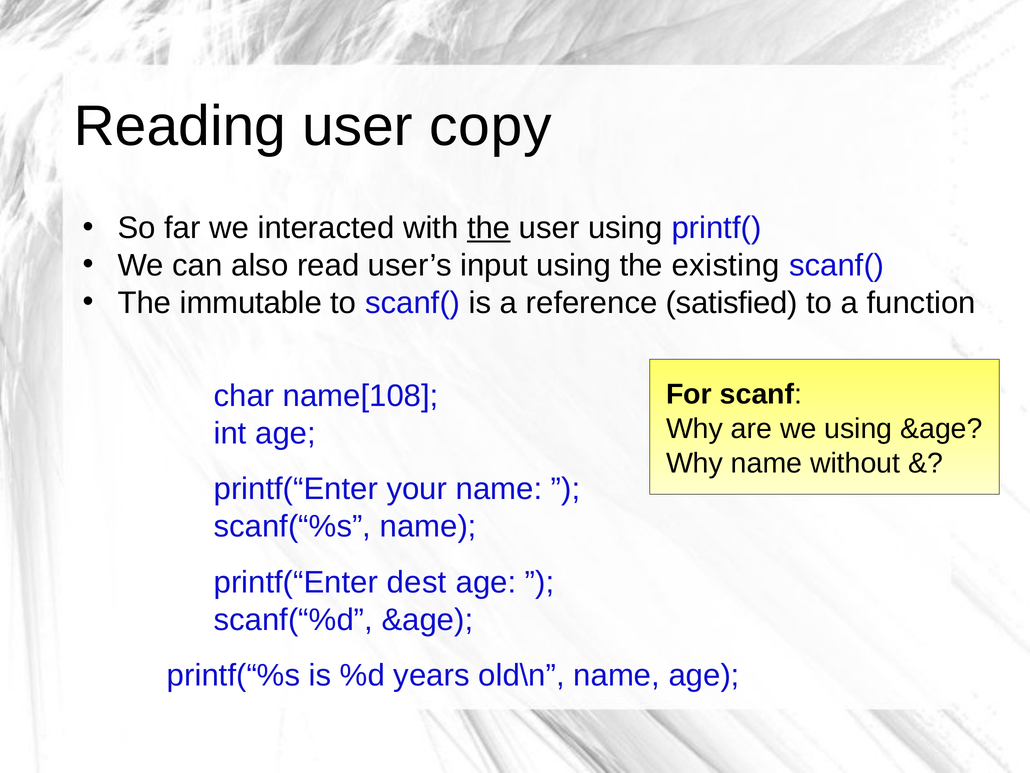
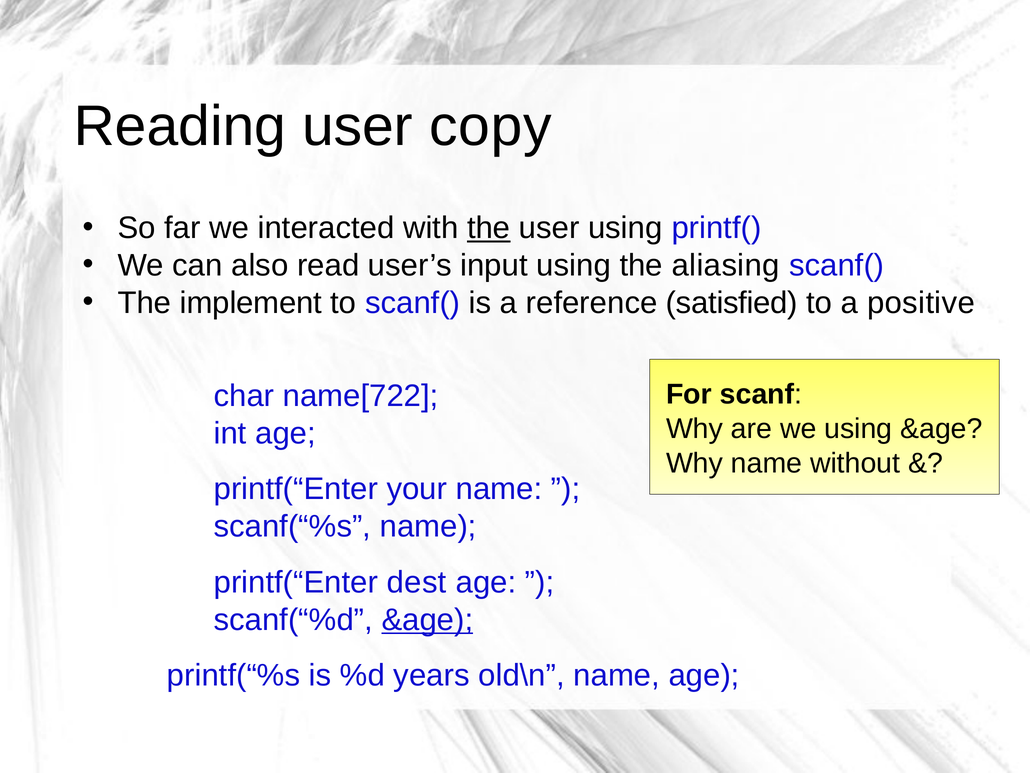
existing: existing -> aliasing
immutable: immutable -> implement
function: function -> positive
name[108: name[108 -> name[722
&age at (427, 619) underline: none -> present
